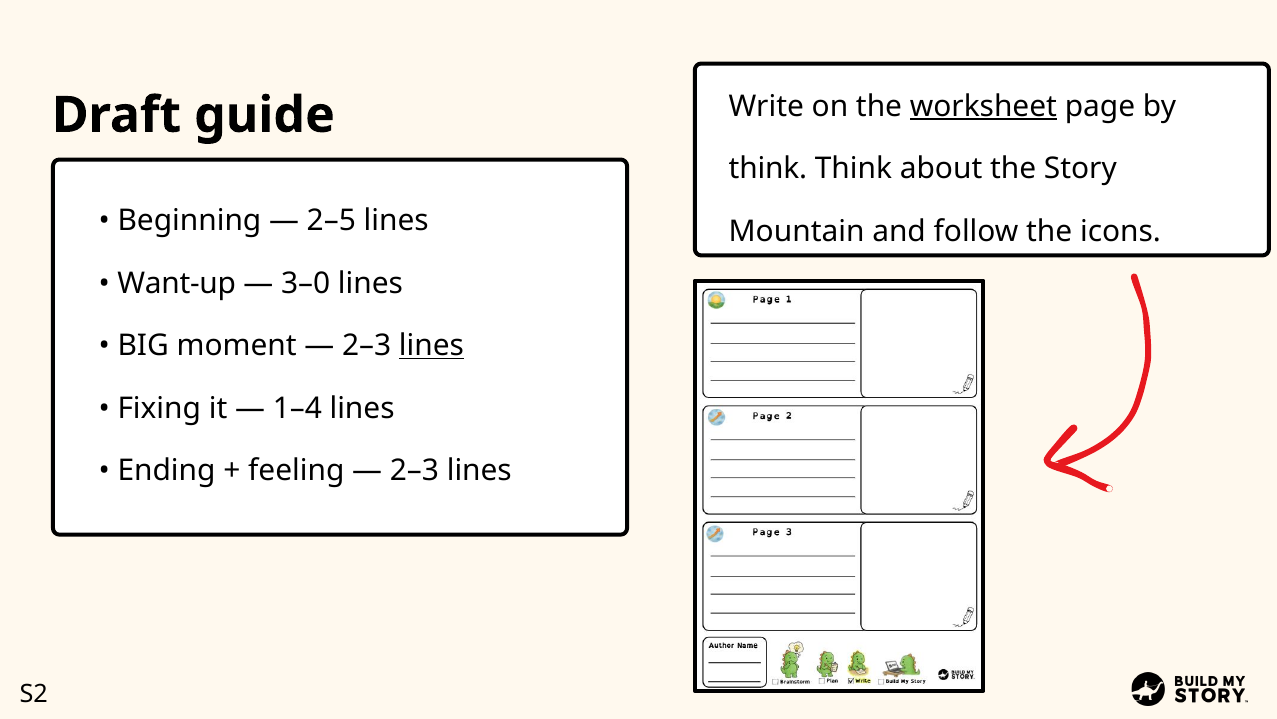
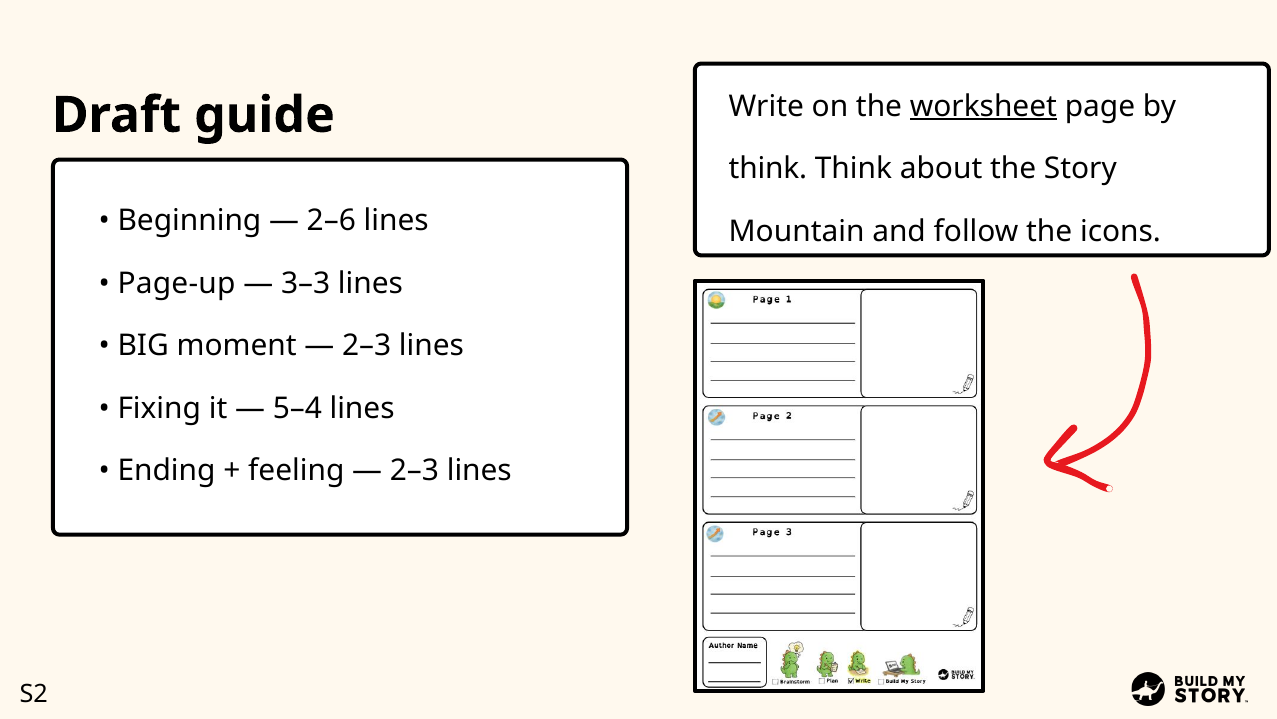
2–5: 2–5 -> 2–6
Want-up: Want-up -> Page-up
3–0: 3–0 -> 3–3
lines at (431, 345) underline: present -> none
1–4: 1–4 -> 5–4
